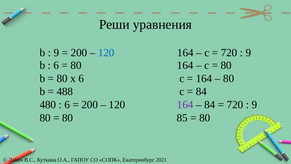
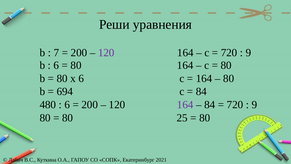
9 at (56, 53): 9 -> 7
120 at (106, 53) colour: blue -> purple
488: 488 -> 694
85: 85 -> 25
